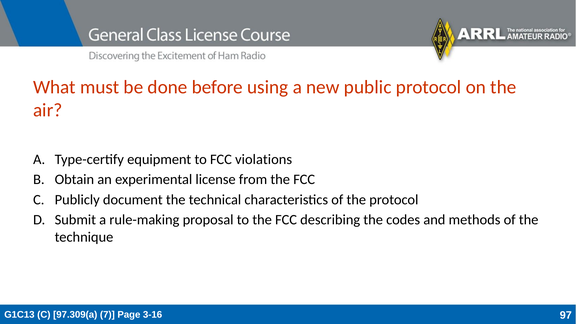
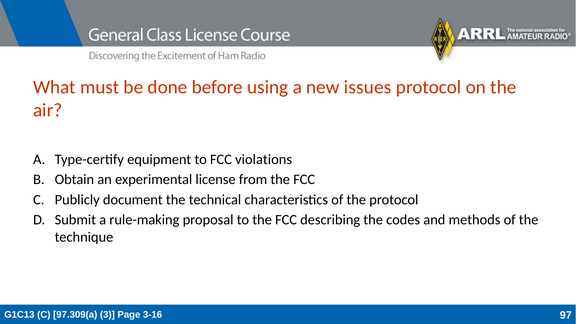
public: public -> issues
7: 7 -> 3
